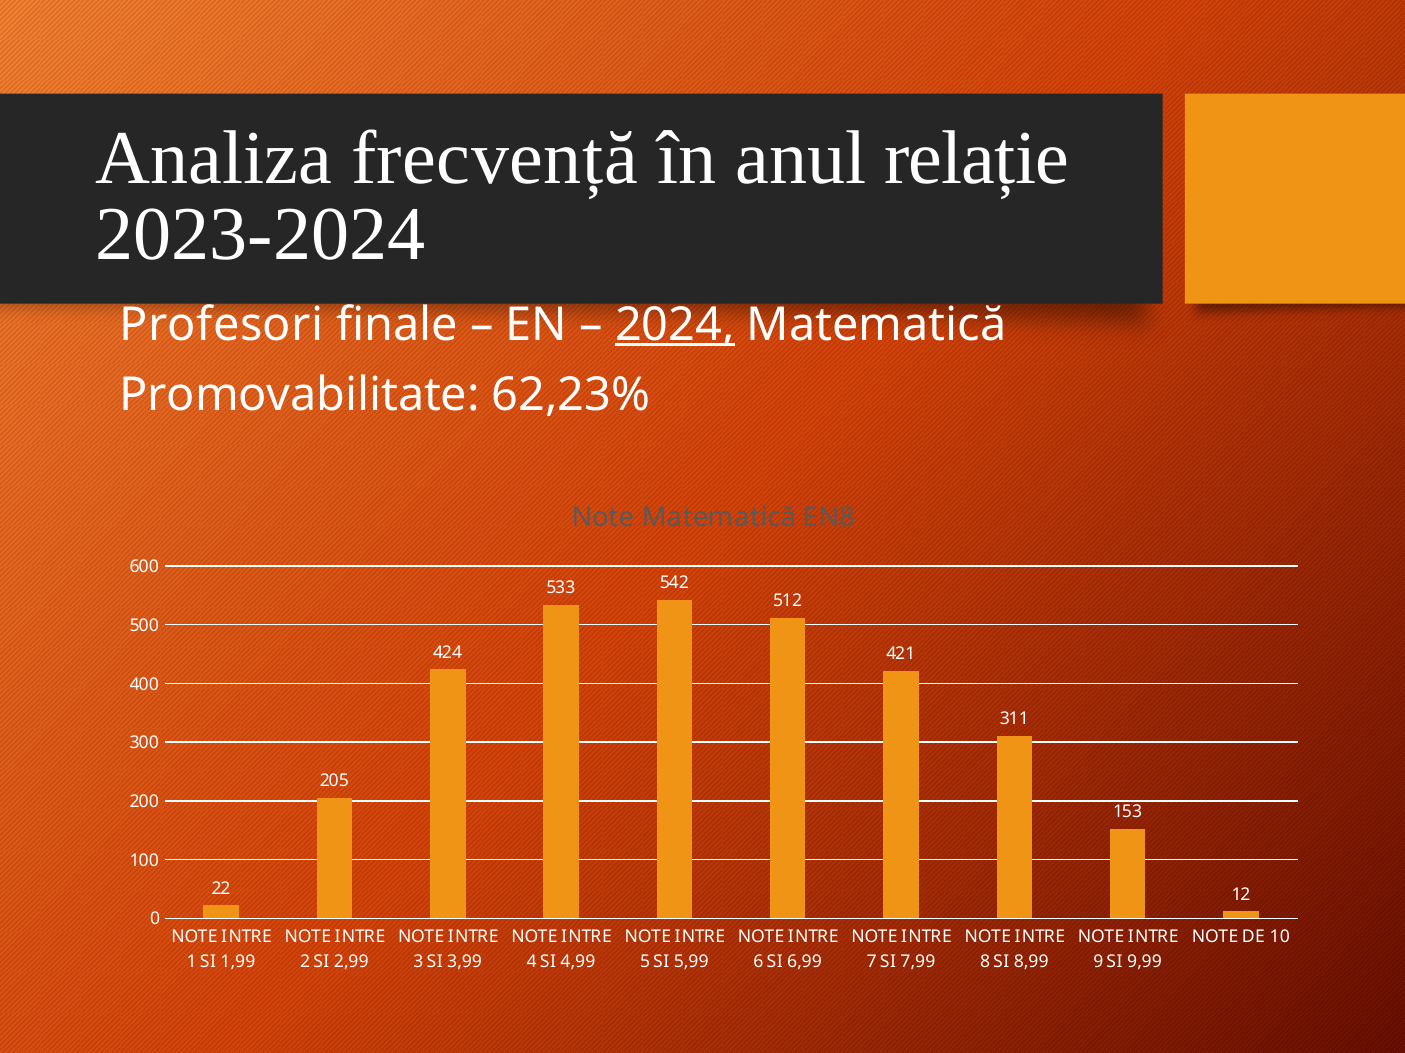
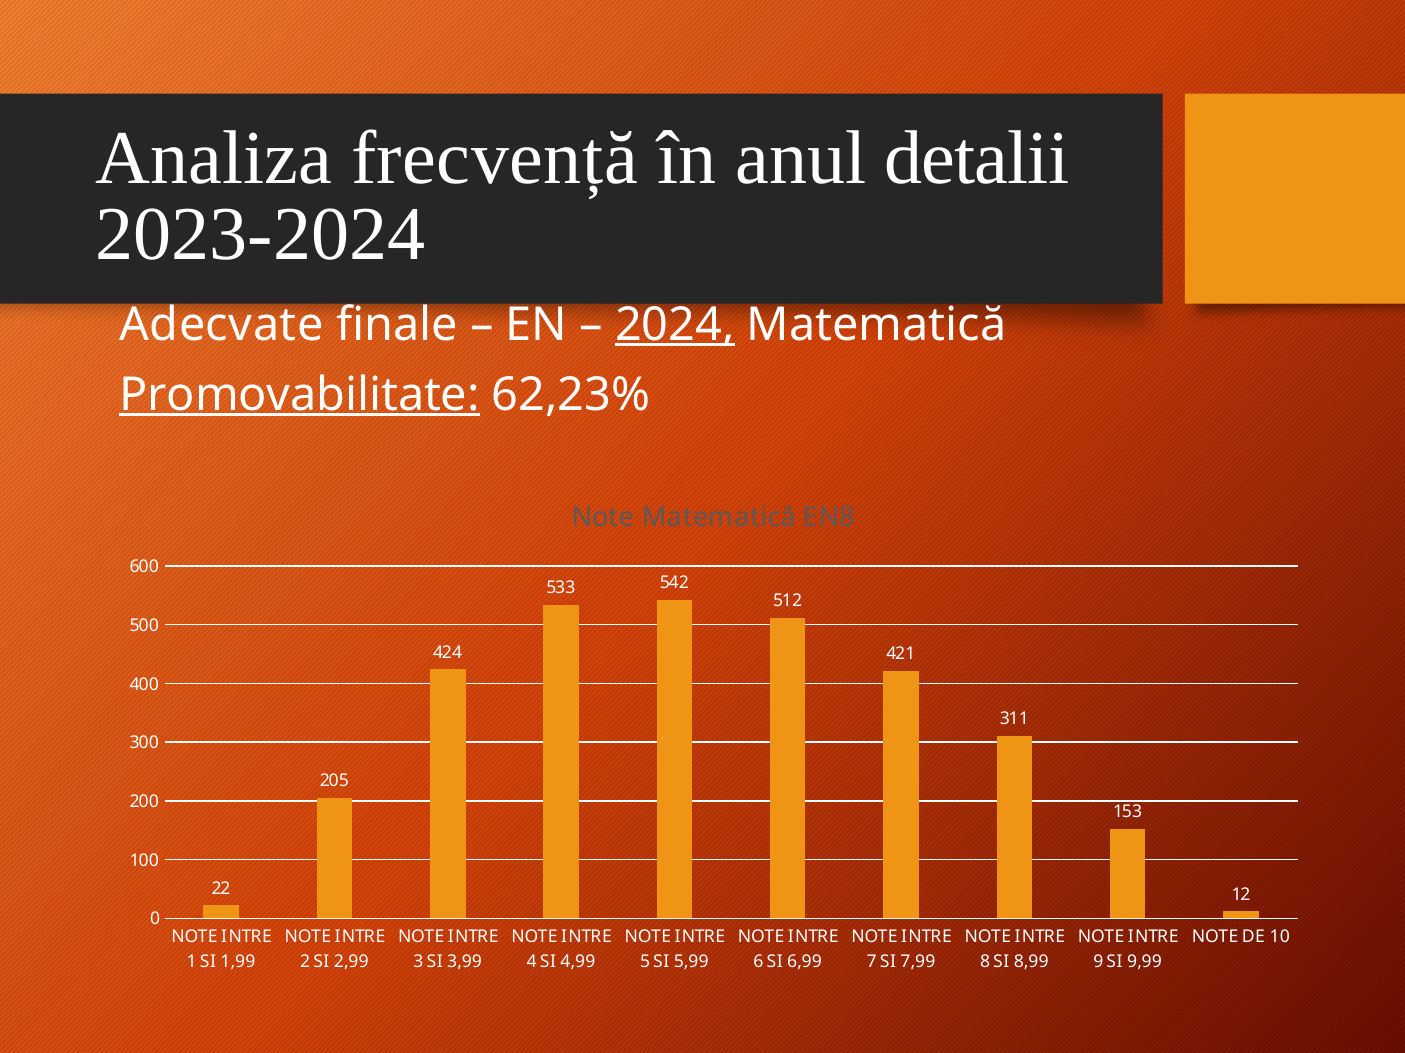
relație: relație -> detalii
Profesori: Profesori -> Adecvate
Promovabilitate underline: none -> present
